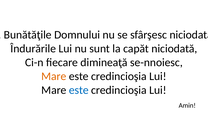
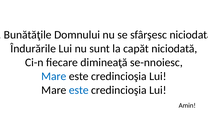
Mare at (54, 76) colour: orange -> blue
